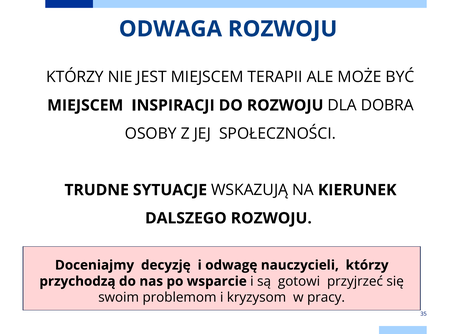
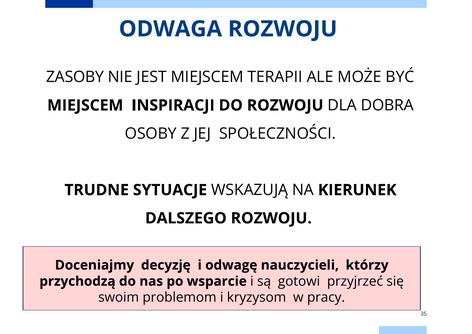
KTÓRZY at (75, 77): KTÓRZY -> ZASOBY
